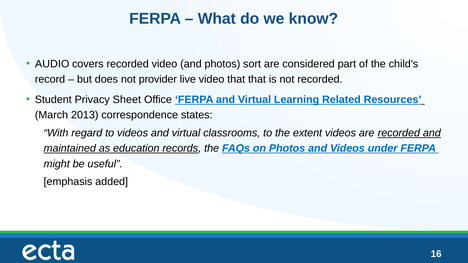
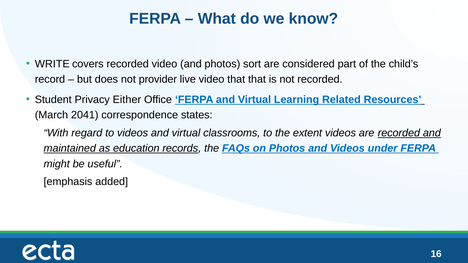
AUDIO: AUDIO -> WRITE
Sheet: Sheet -> Either
2013: 2013 -> 2041
